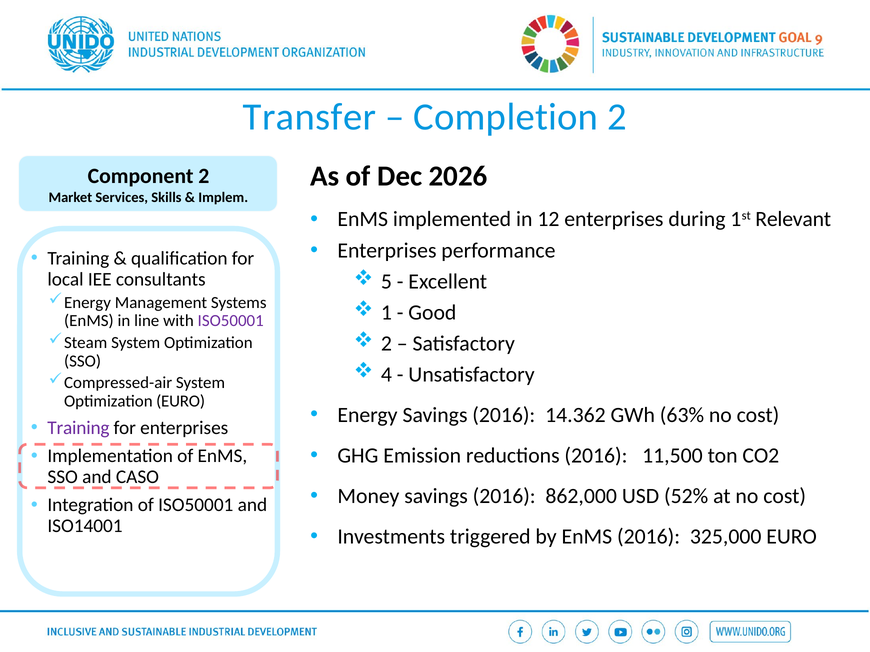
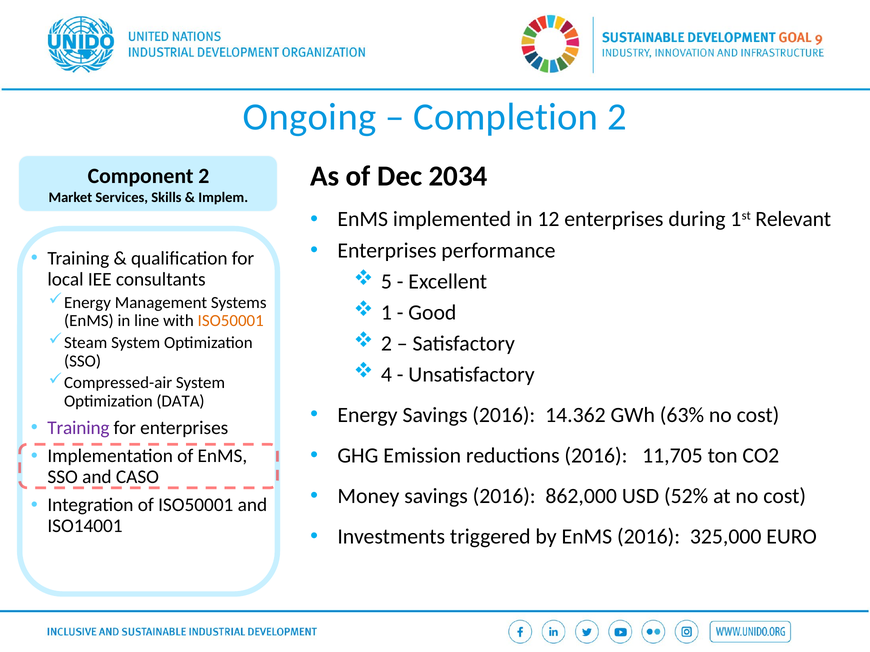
Transfer: Transfer -> Ongoing
2026: 2026 -> 2034
ISO50001 at (231, 321) colour: purple -> orange
Optimization EURO: EURO -> DATA
11,500: 11,500 -> 11,705
